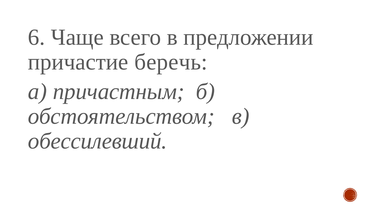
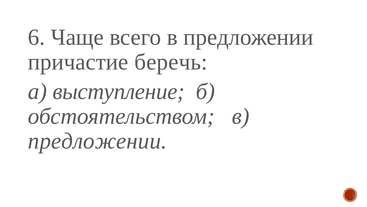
причастным: причастным -> выступление
обессилевший at (98, 141): обессилевший -> предложении
